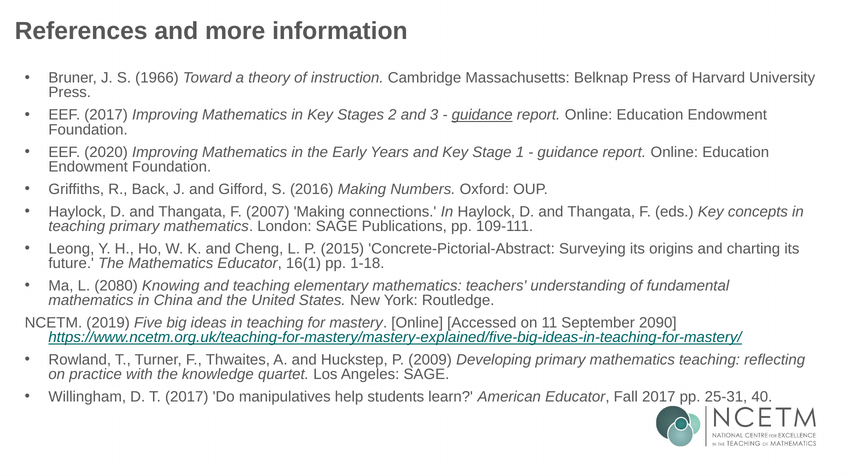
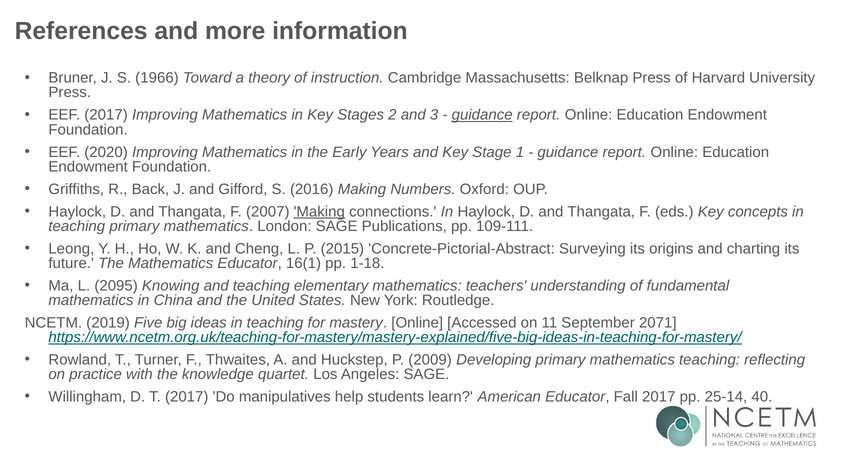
Making at (319, 212) underline: none -> present
2080: 2080 -> 2095
2090: 2090 -> 2071
25-31: 25-31 -> 25-14
